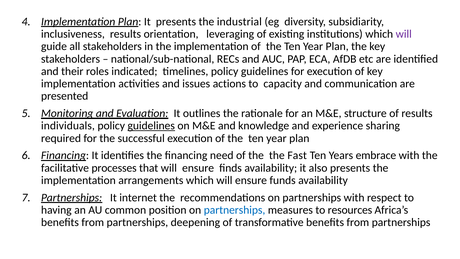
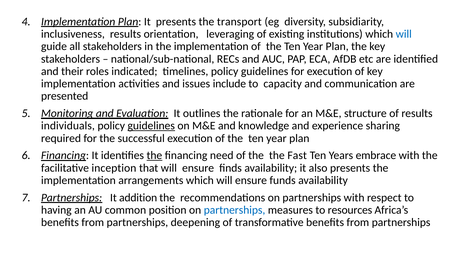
industrial: industrial -> transport
will at (404, 34) colour: purple -> blue
actions: actions -> include
the at (154, 155) underline: none -> present
processes: processes -> inception
internet: internet -> addition
